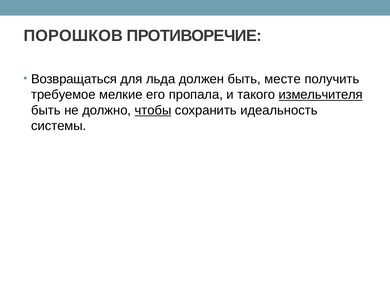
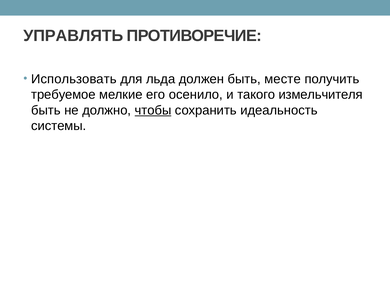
ПОРОШКОВ: ПОРОШКОВ -> УПРАВЛЯТЬ
Возвращаться: Возвращаться -> Использовать
пропала: пропала -> осенило
измельчителя underline: present -> none
